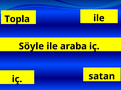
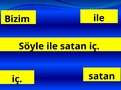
Topla: Topla -> Bizim
araba at (73, 47): araba -> satan
